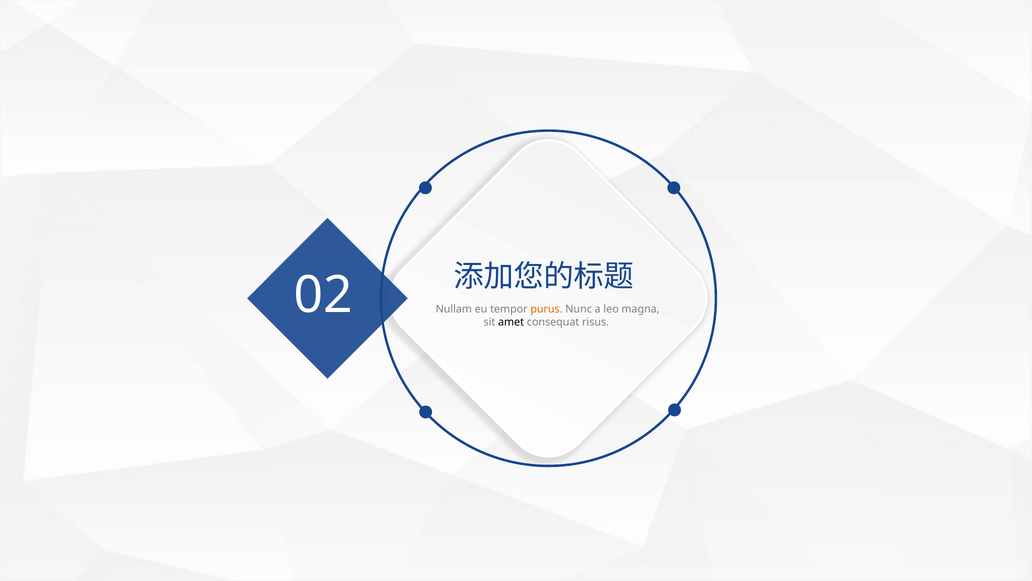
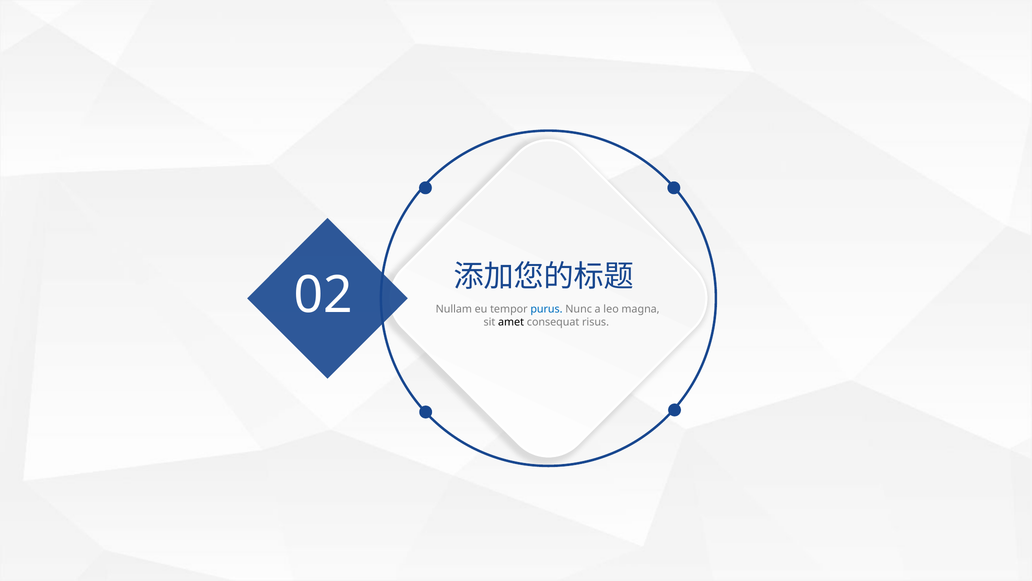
purus colour: orange -> blue
